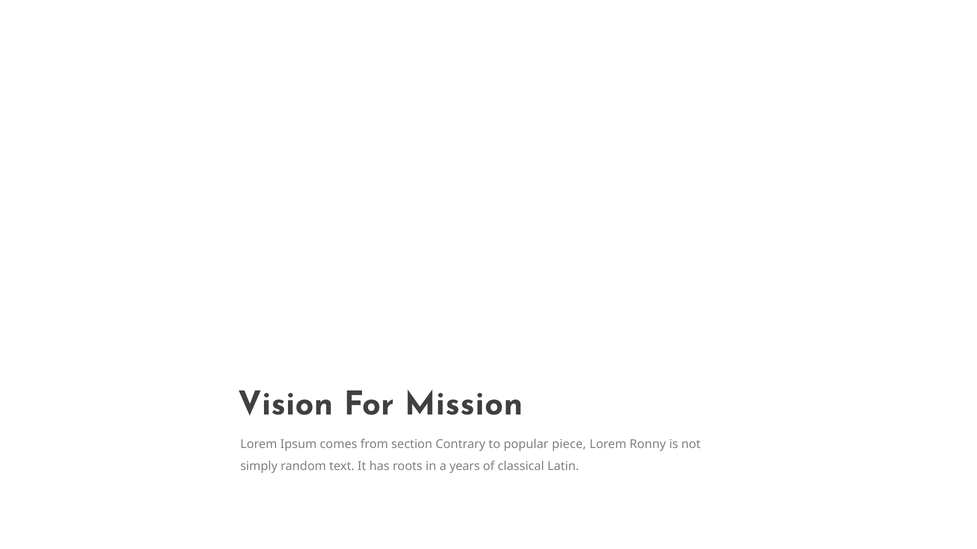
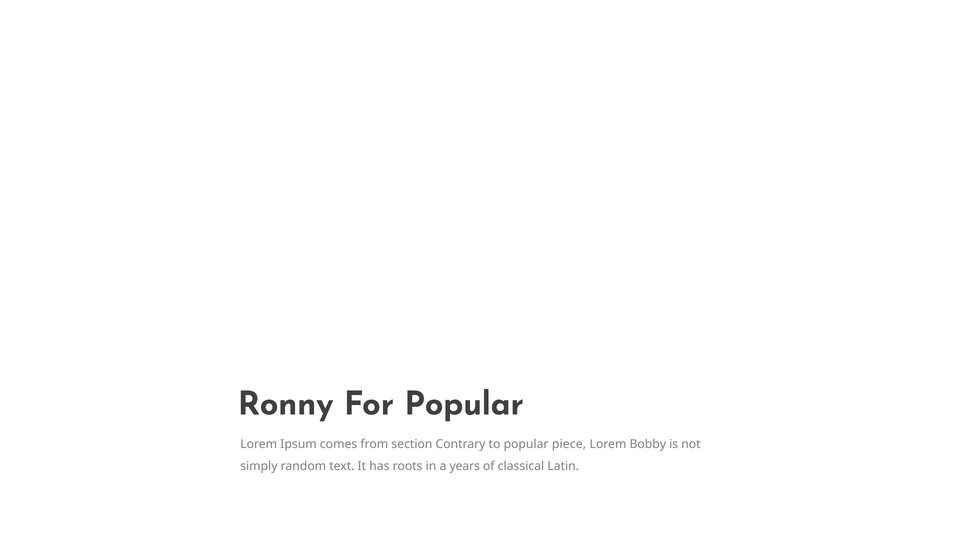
Vision: Vision -> Ronny
For Mission: Mission -> Popular
Ronny: Ronny -> Bobby
